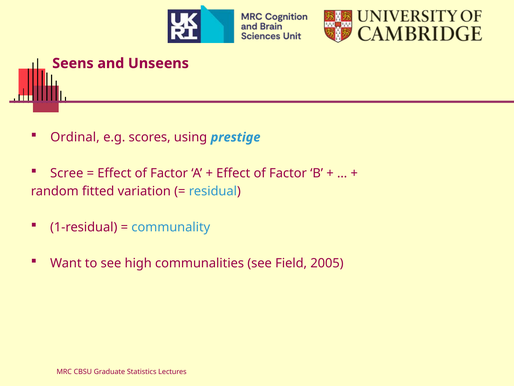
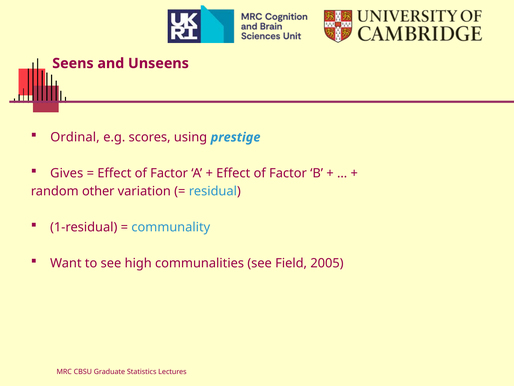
Scree: Scree -> Gives
fitted: fitted -> other
